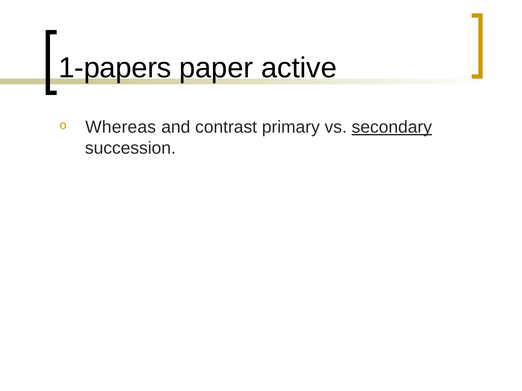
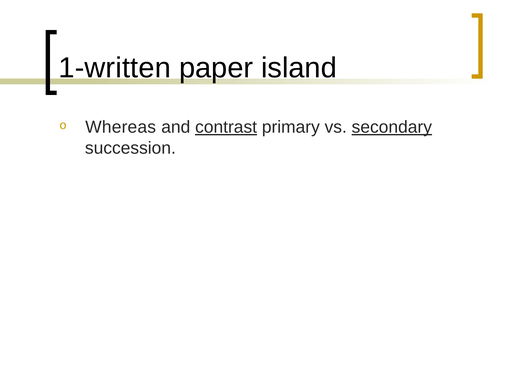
1-papers: 1-papers -> 1-written
active: active -> island
contrast underline: none -> present
